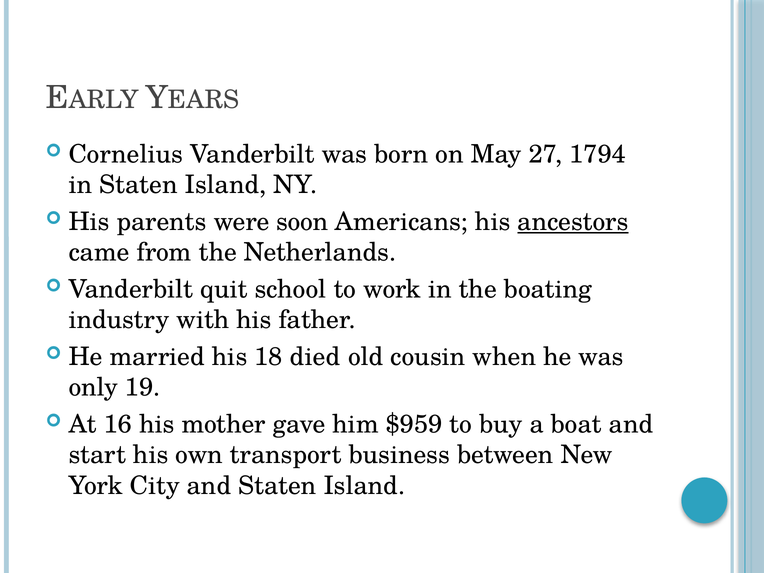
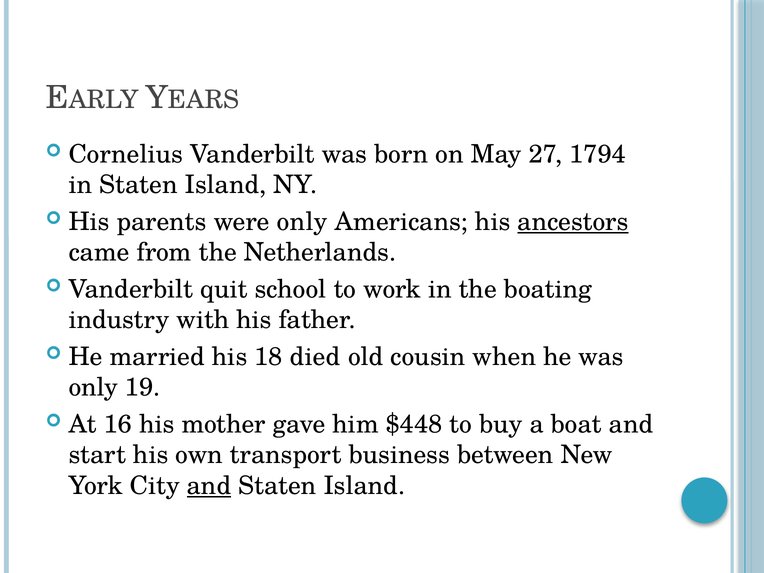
were soon: soon -> only
$959: $959 -> $448
and at (209, 486) underline: none -> present
